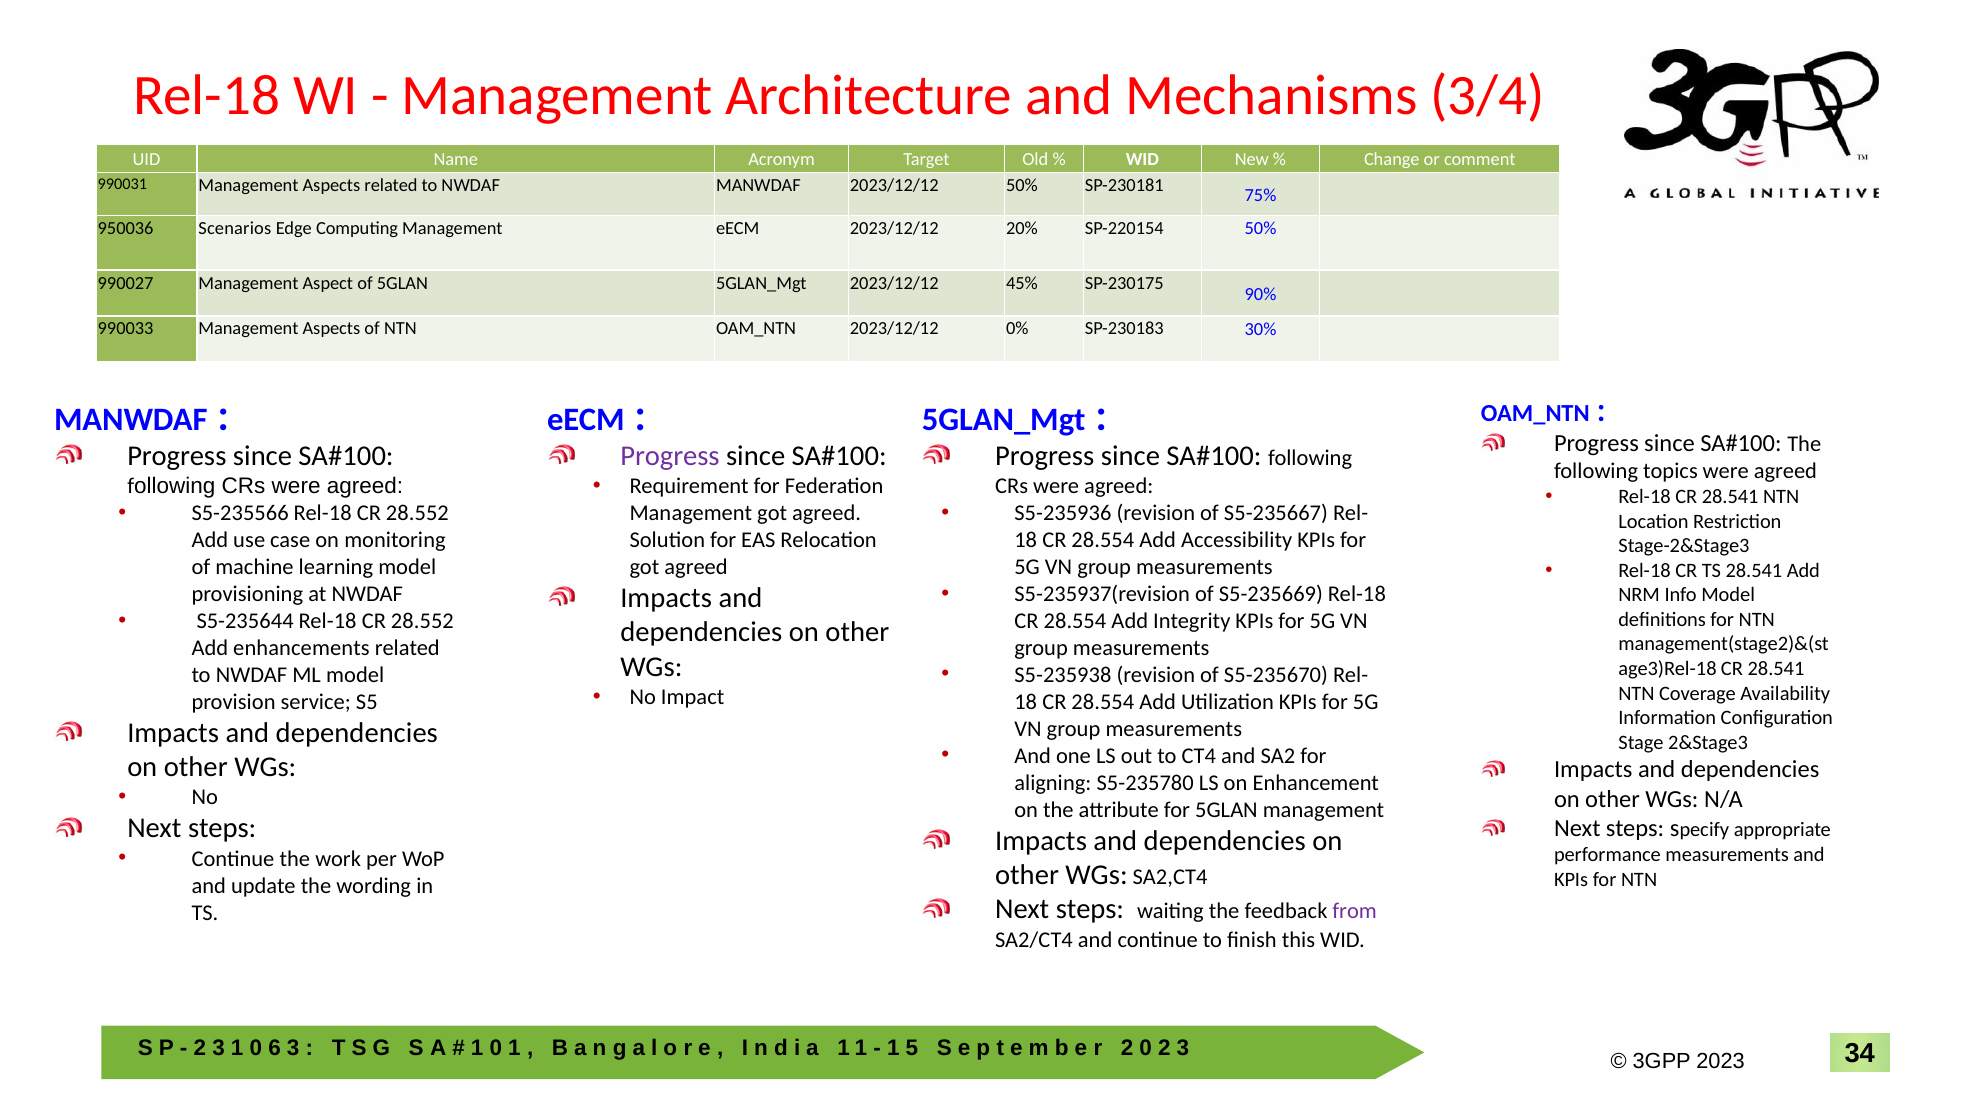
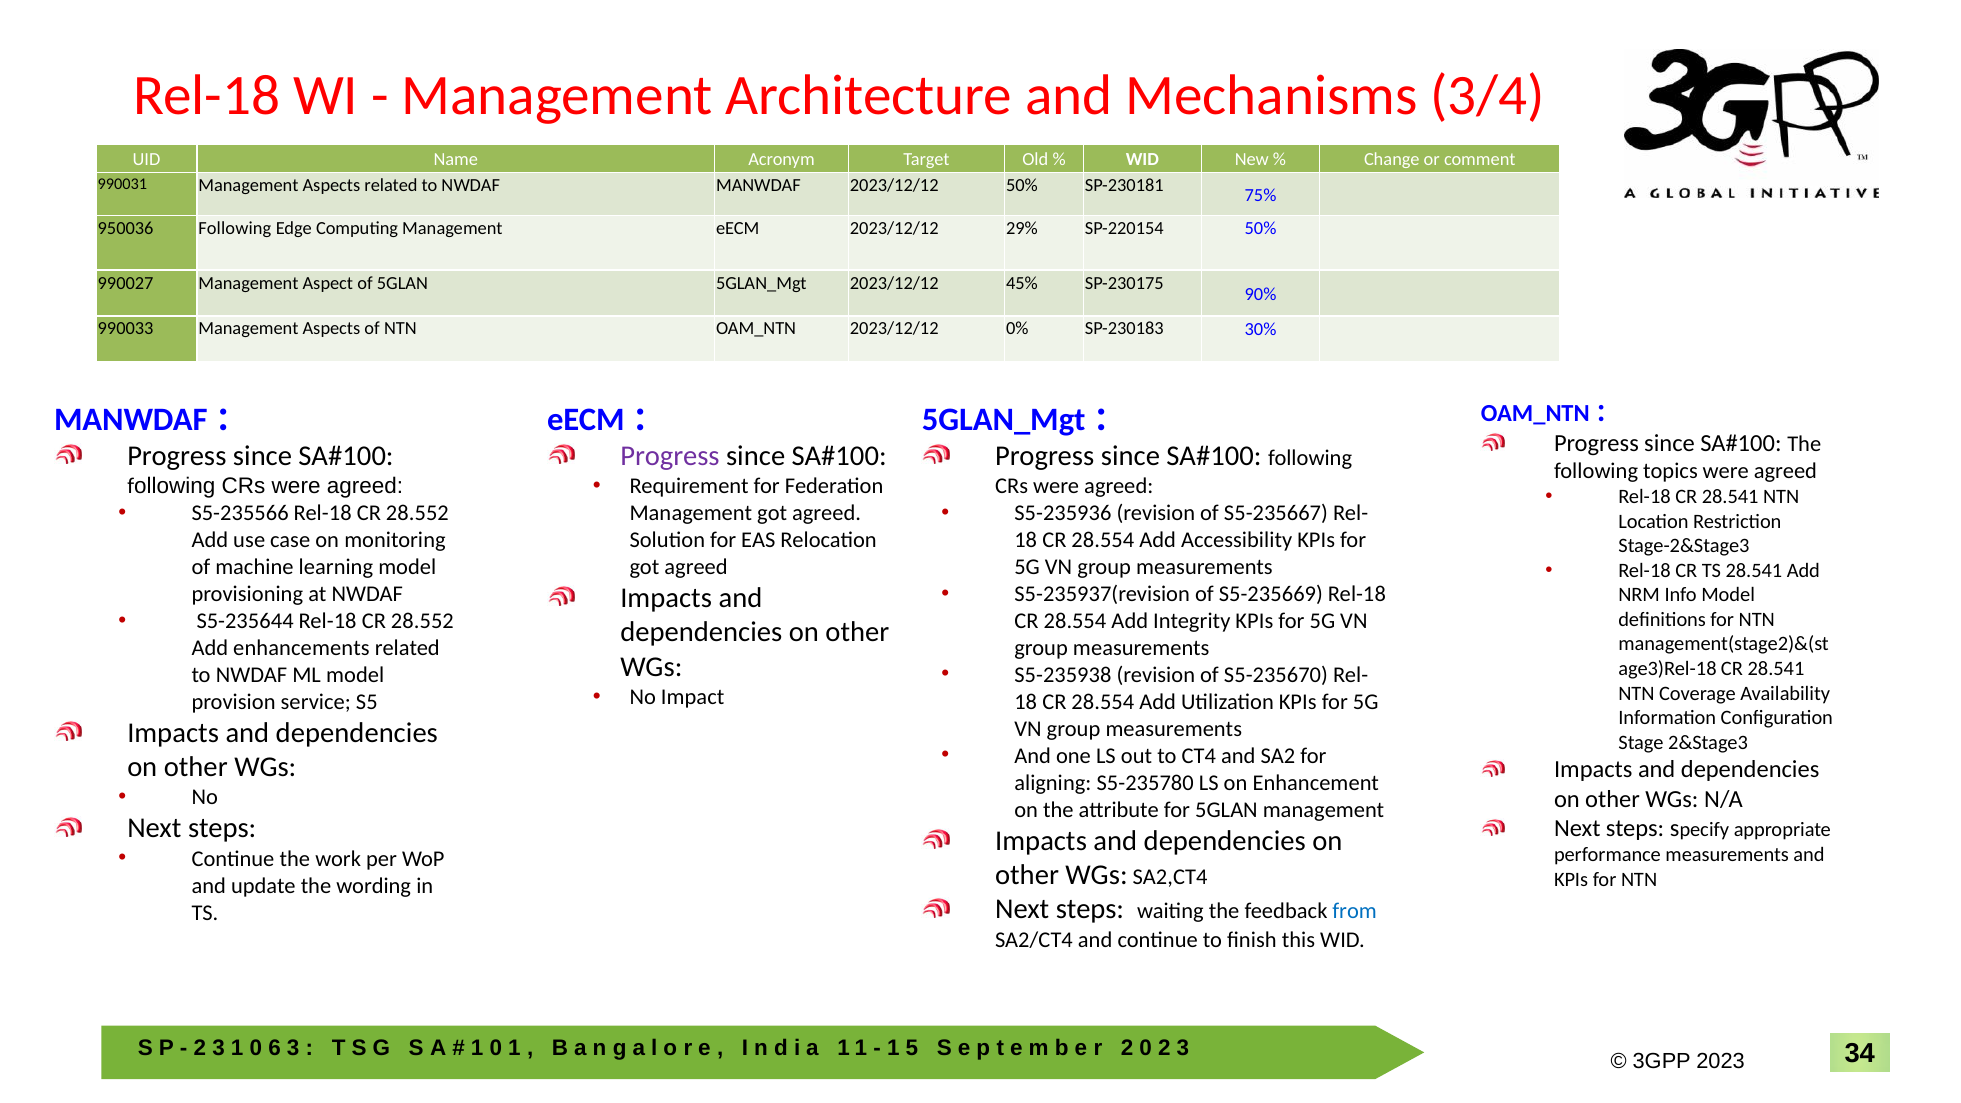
950036 Scenarios: Scenarios -> Following
20%: 20% -> 29%
from colour: purple -> blue
